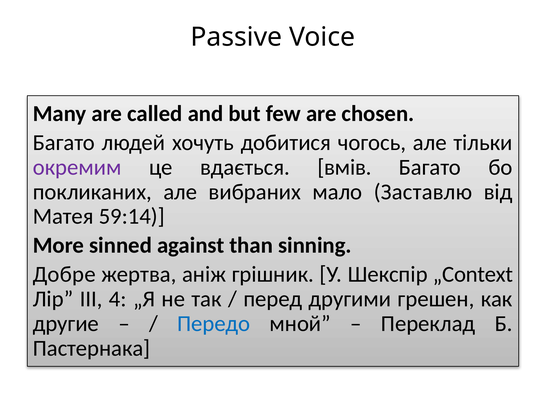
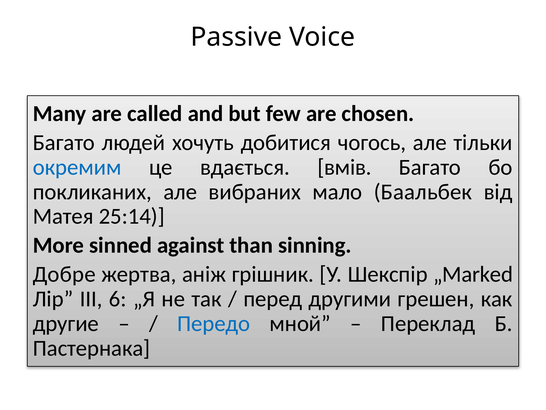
окремим colour: purple -> blue
Заставлю: Заставлю -> Баальбек
59:14: 59:14 -> 25:14
„Context: „Context -> „Marked
4: 4 -> 6
